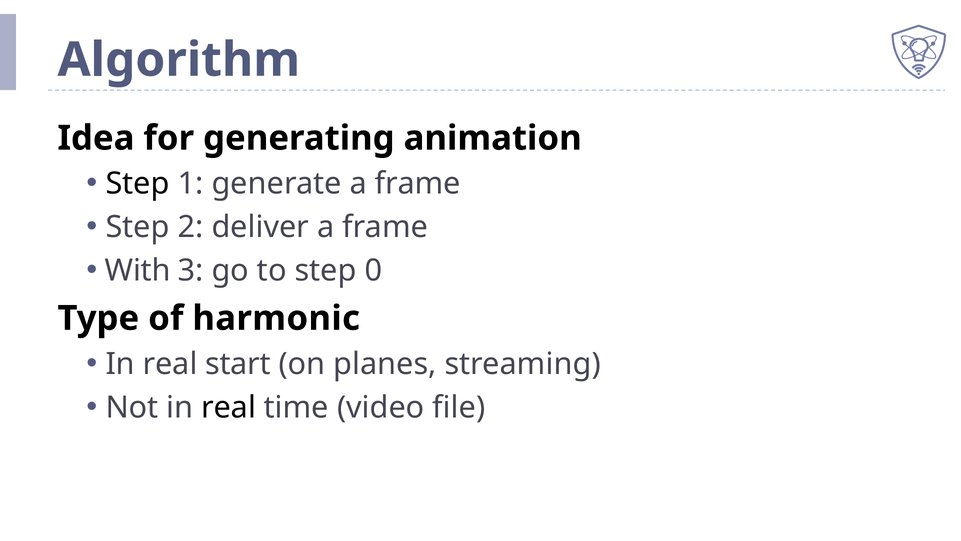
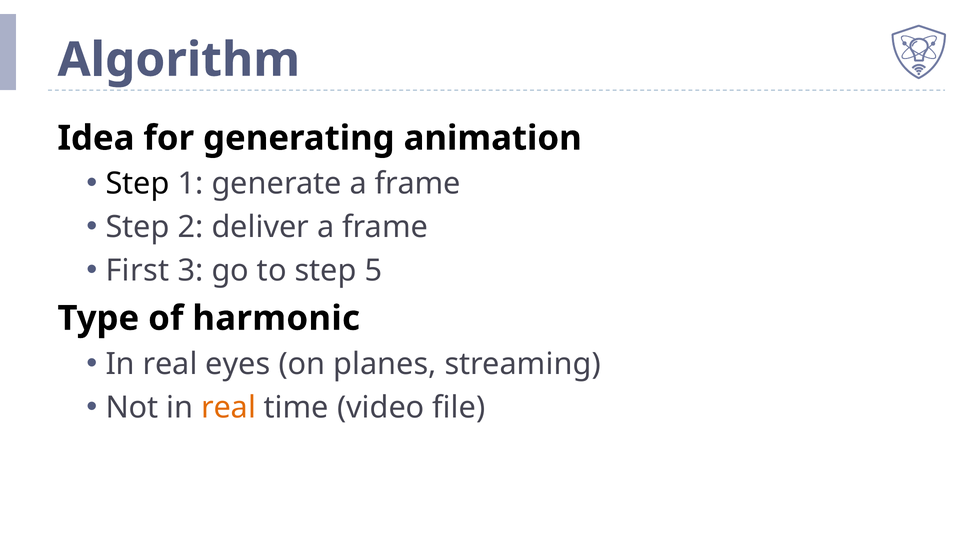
With: With -> First
0: 0 -> 5
start: start -> eyes
real at (229, 407) colour: black -> orange
